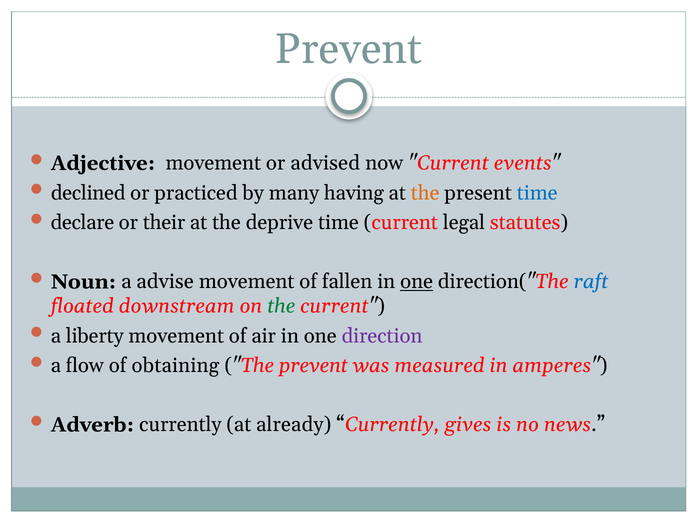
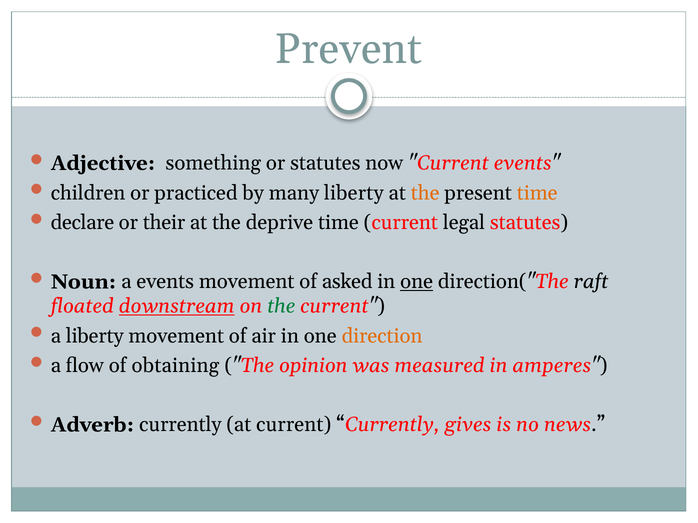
movement at (213, 163): movement -> something
or advised: advised -> statutes
declined: declined -> children
many having: having -> liberty
time at (537, 193) colour: blue -> orange
a advise: advise -> events
fallen: fallen -> asked
raft colour: blue -> black
downstream underline: none -> present
direction colour: purple -> orange
The prevent: prevent -> opinion
at already: already -> current
